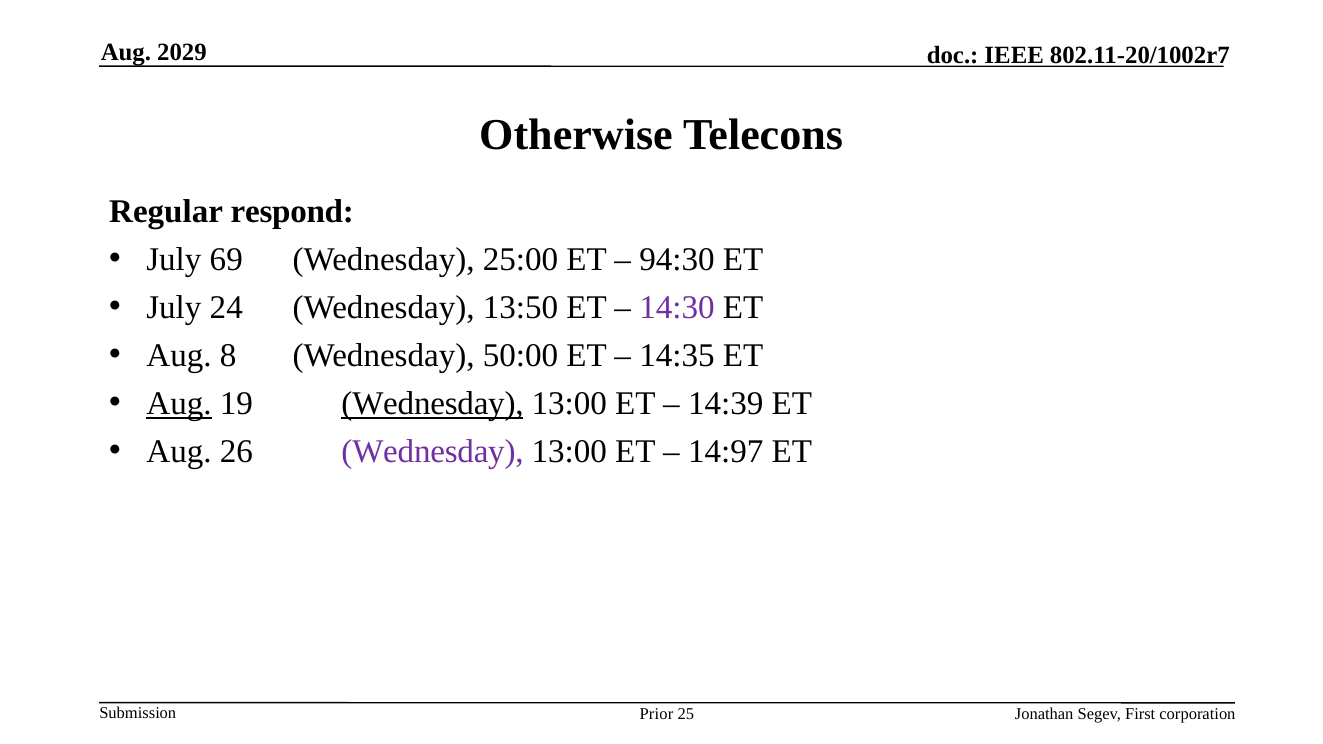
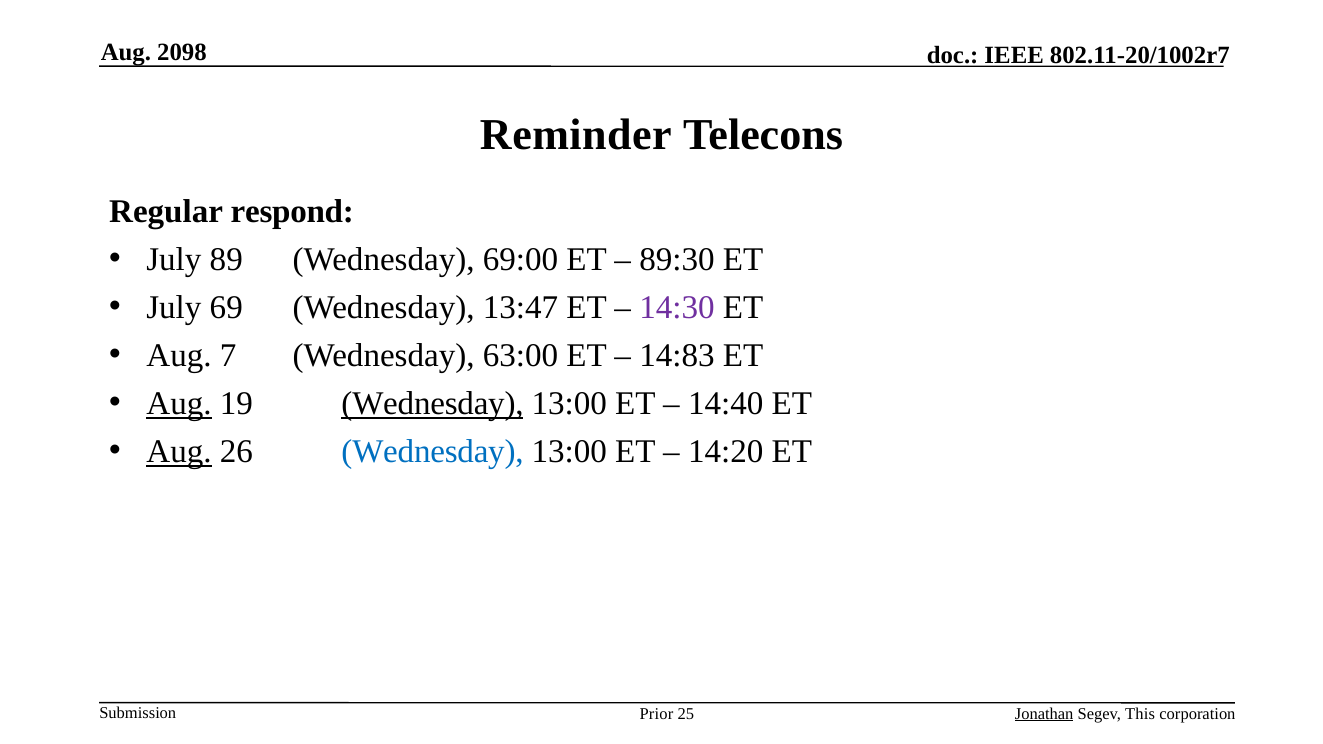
2029: 2029 -> 2098
Otherwise: Otherwise -> Reminder
69: 69 -> 89
25:00: 25:00 -> 69:00
94:30: 94:30 -> 89:30
24: 24 -> 69
13:50: 13:50 -> 13:47
8: 8 -> 7
50:00: 50:00 -> 63:00
14:35: 14:35 -> 14:83
14:39: 14:39 -> 14:40
Aug at (179, 452) underline: none -> present
Wednesday at (433, 452) colour: purple -> blue
14:97: 14:97 -> 14:20
Jonathan underline: none -> present
First: First -> This
